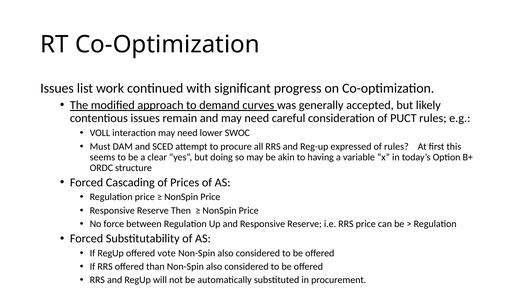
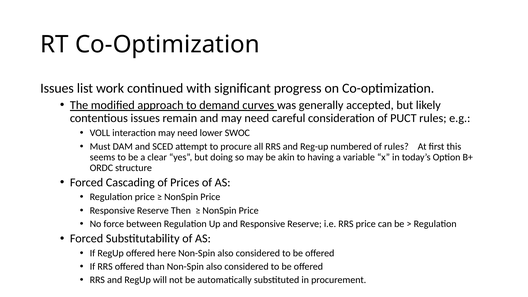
expressed: expressed -> numbered
vote: vote -> here
